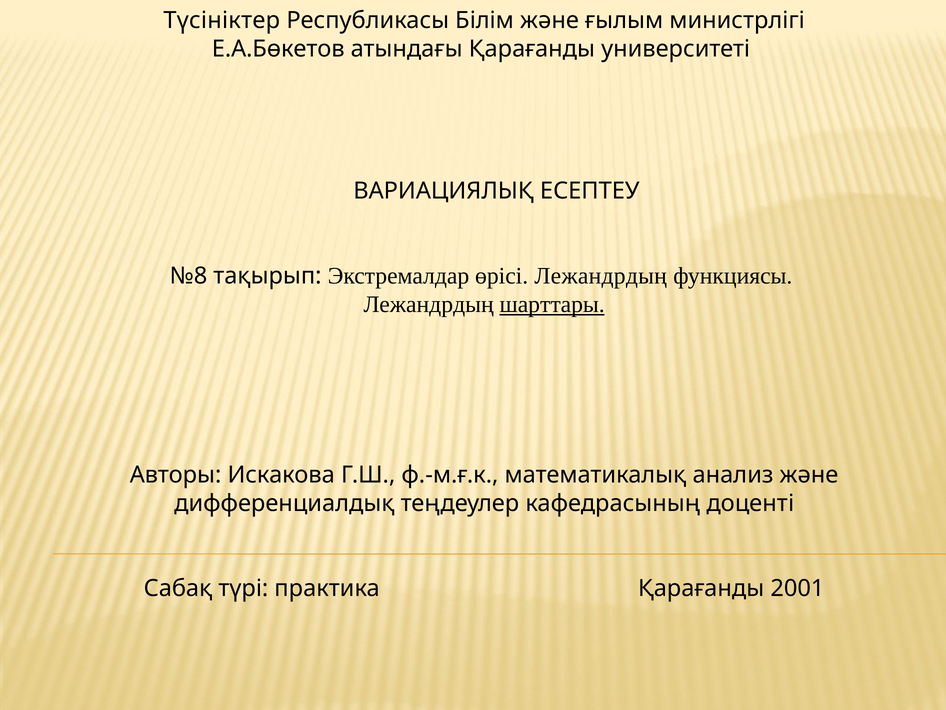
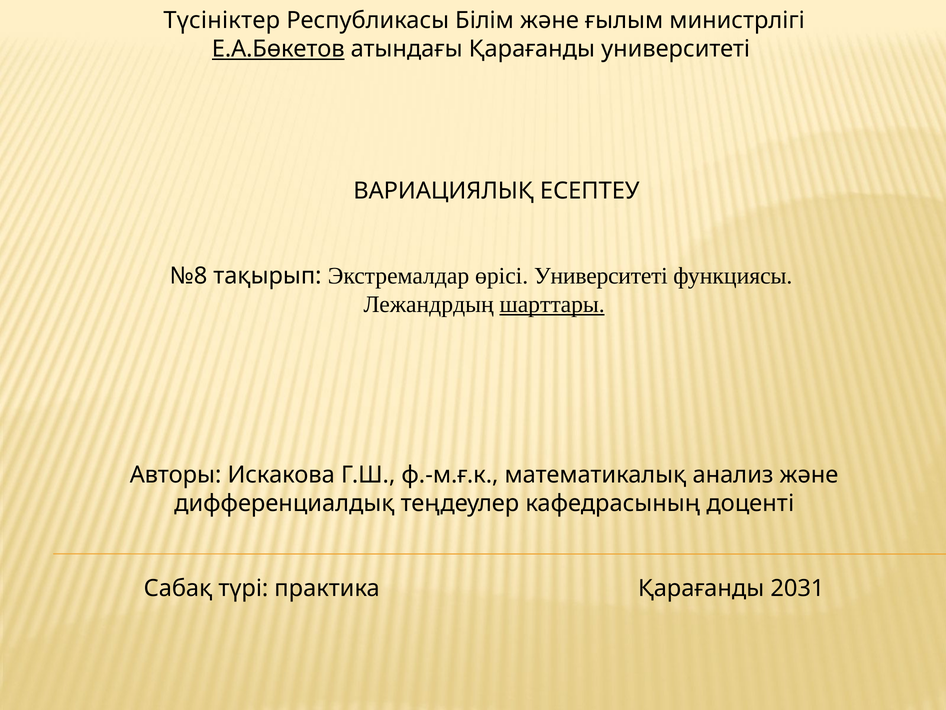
Е.А.Бөкетов underline: none -> present
өрісі Лежандрдың: Лежандрдың -> Университеті
2001: 2001 -> 2031
